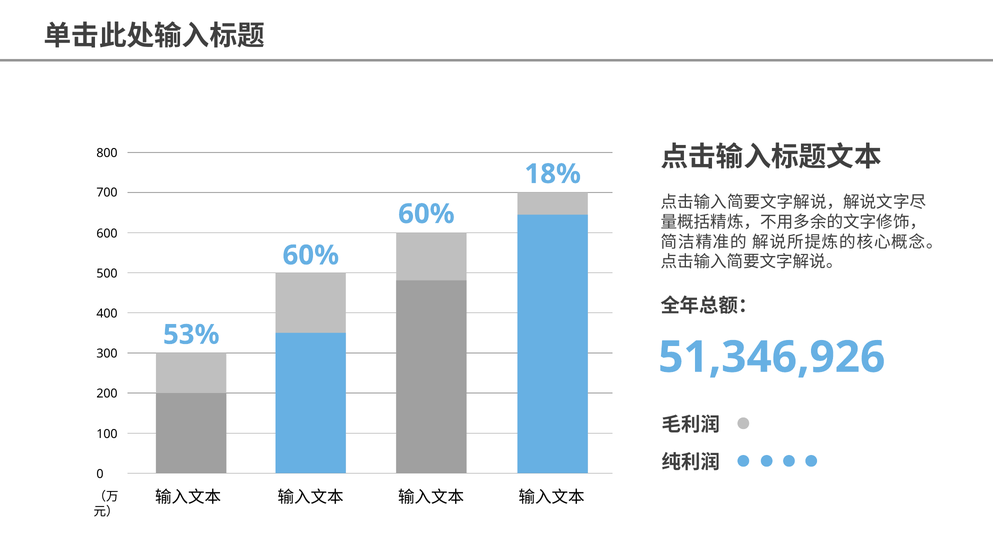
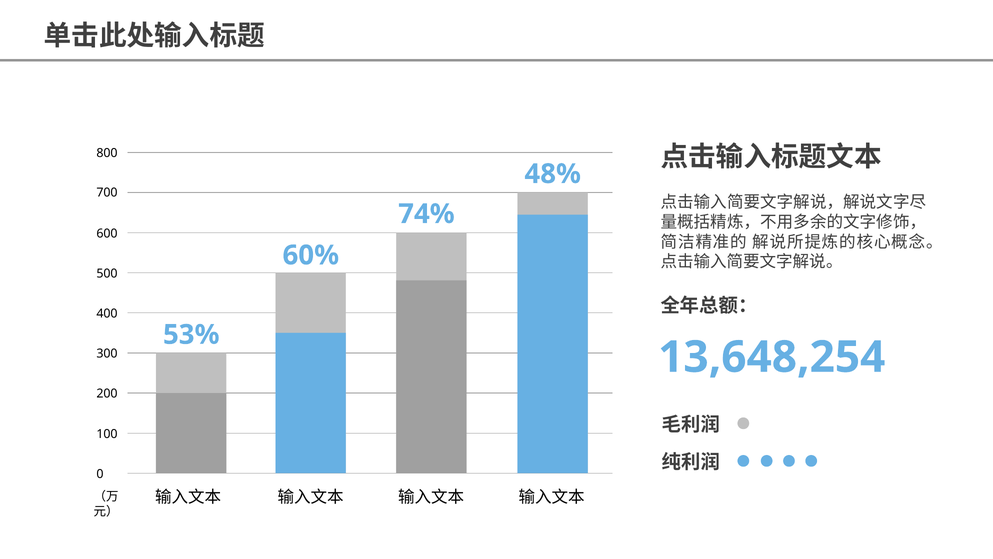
18%: 18% -> 48%
60% at (426, 214): 60% -> 74%
51,346,926: 51,346,926 -> 13,648,254
